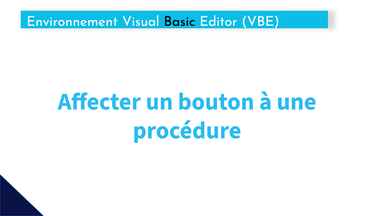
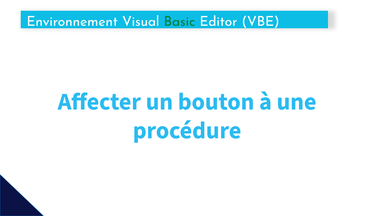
Basic colour: black -> green
